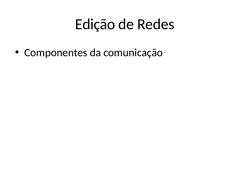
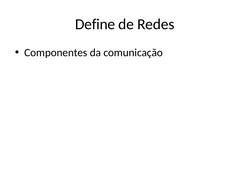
Edição: Edição -> Define
